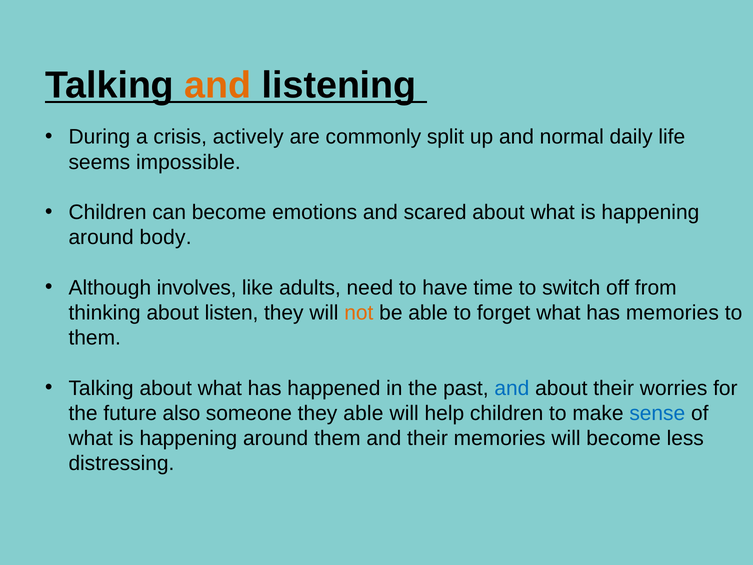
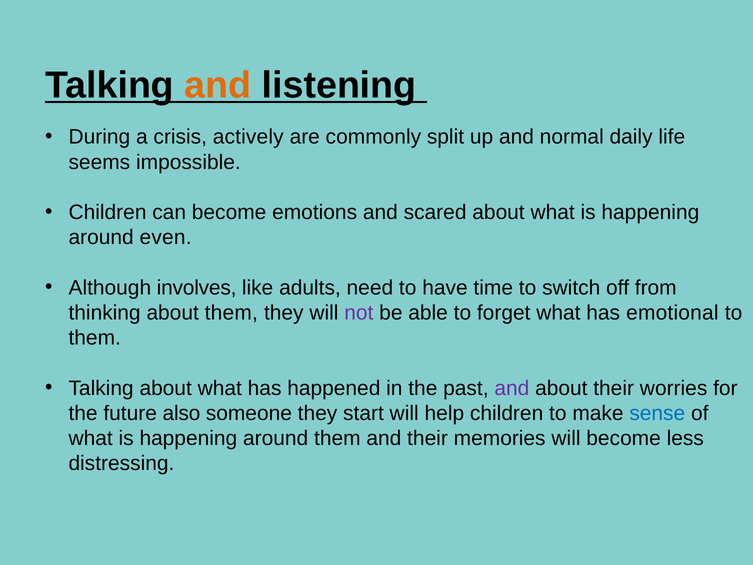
body: body -> even
about listen: listen -> them
not colour: orange -> purple
has memories: memories -> emotional
and at (512, 388) colour: blue -> purple
they able: able -> start
